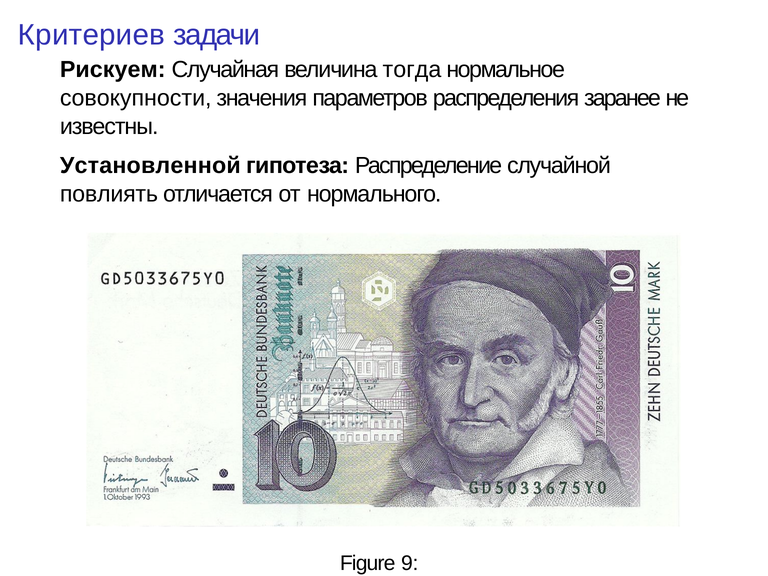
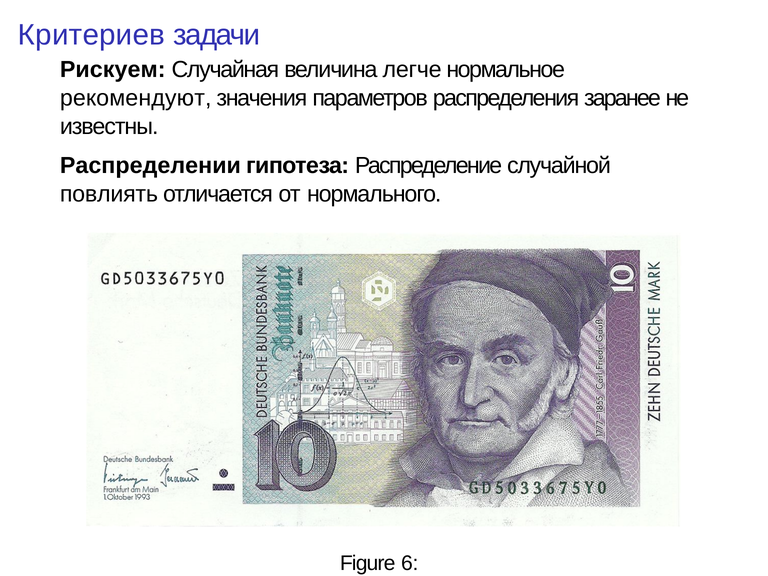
тогда: тогда -> легче
совокупности: совокупности -> рекомендуют
Установленной: Установленной -> Распределении
9: 9 -> 6
